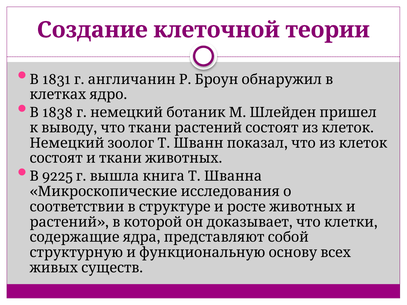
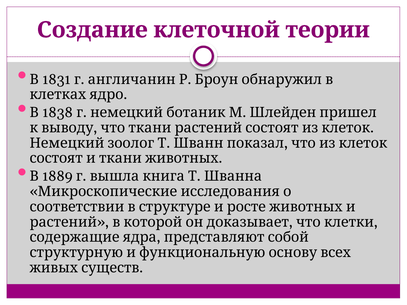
9225: 9225 -> 1889
